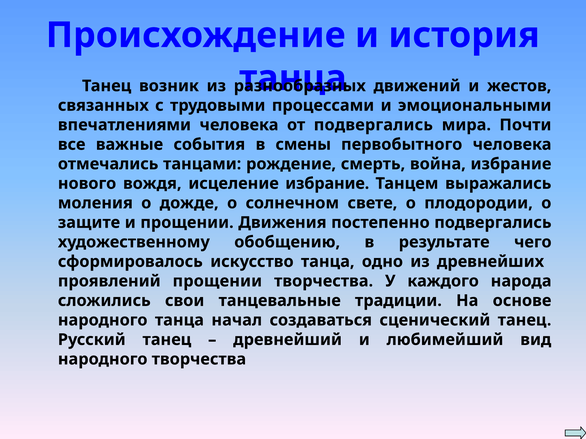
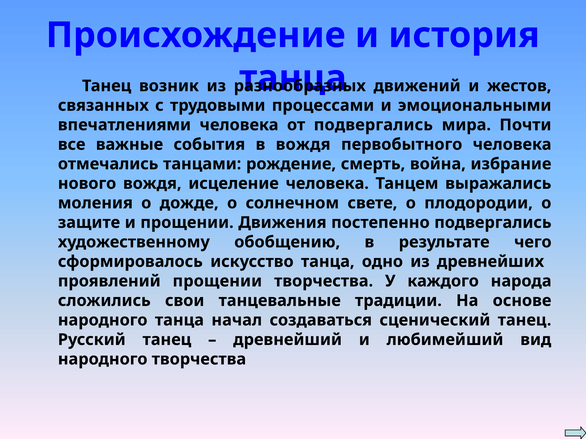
в смены: смены -> вождя
исцеление избрание: избрание -> человека
